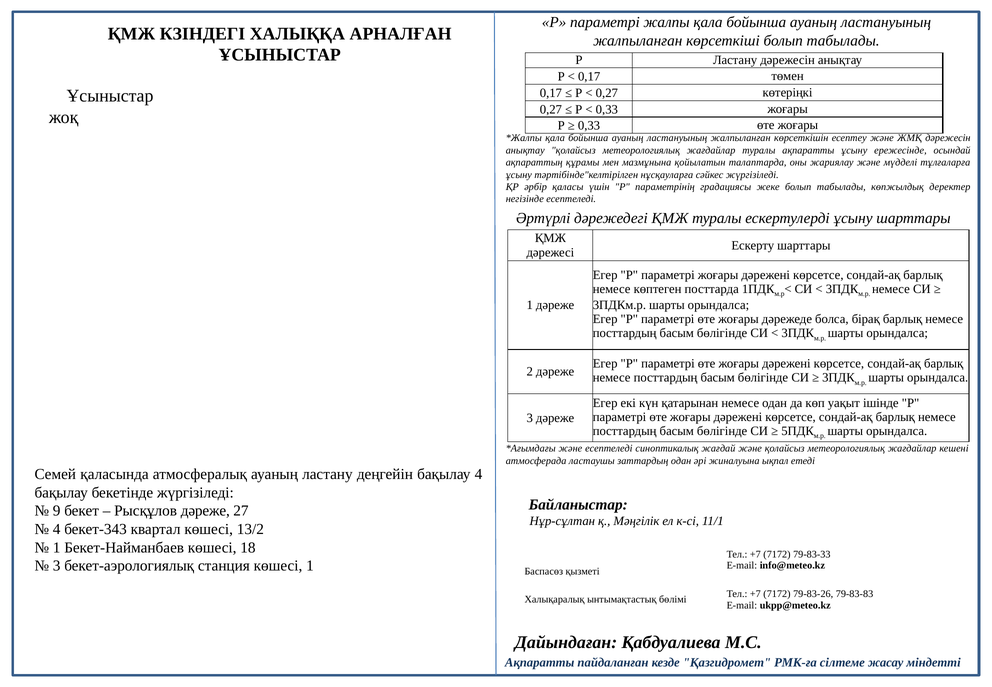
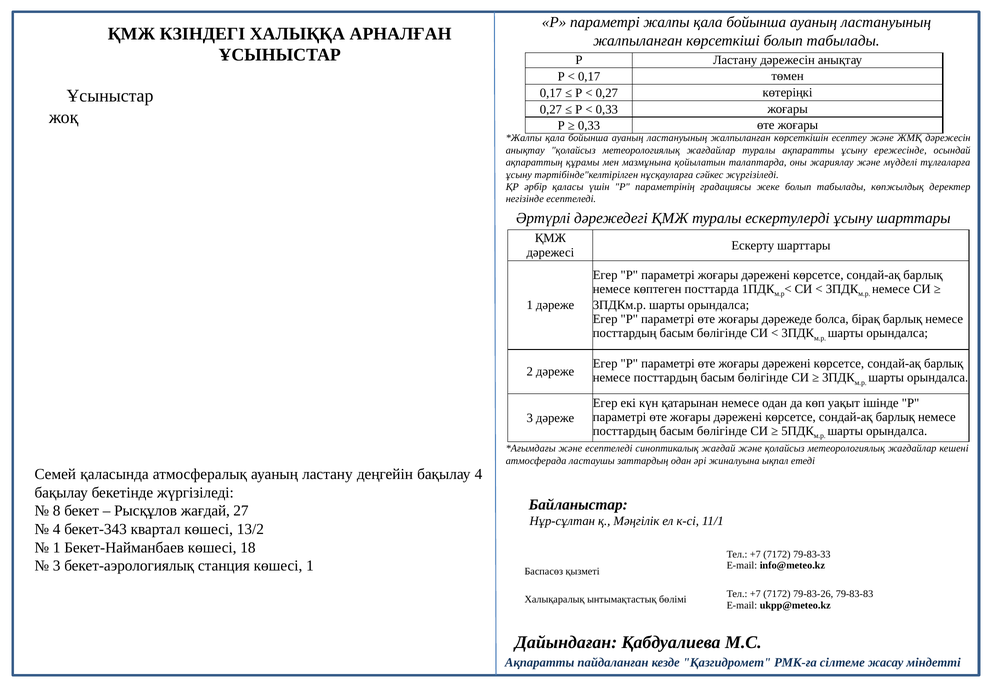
9: 9 -> 8
Рысқұлов дәреже: дәреже -> жағдай
